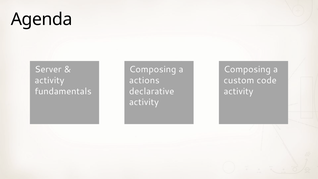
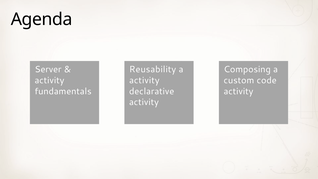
Composing at (153, 69): Composing -> Reusability
actions at (144, 80): actions -> activity
